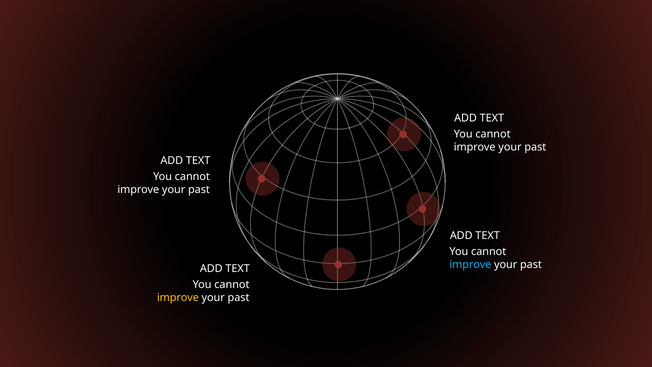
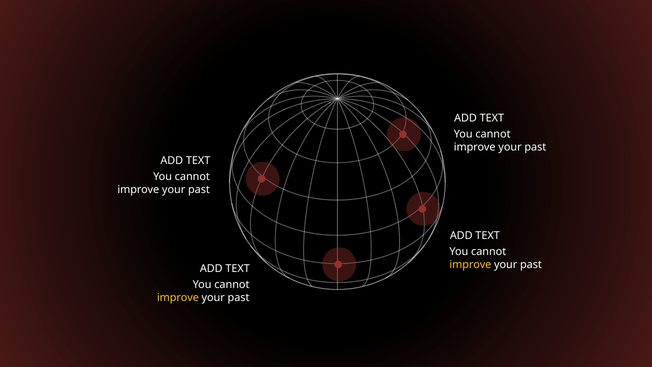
improve at (470, 265) colour: light blue -> yellow
